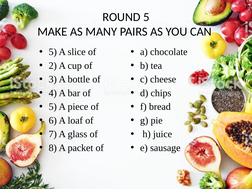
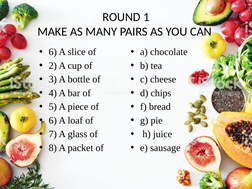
ROUND 5: 5 -> 1
5 at (53, 52): 5 -> 6
